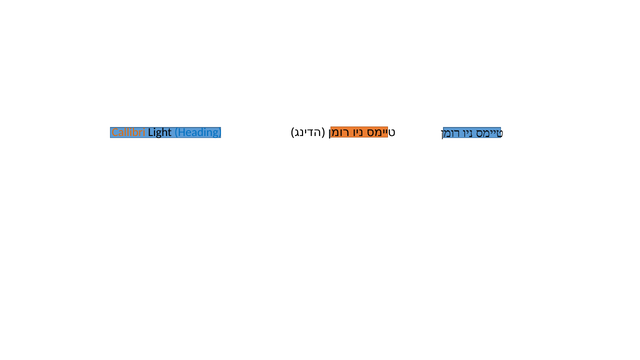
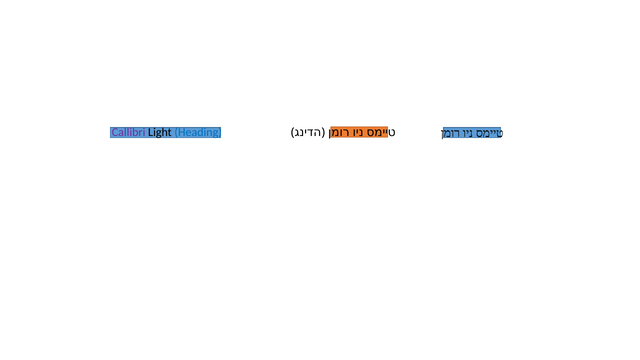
Callibri colour: orange -> purple
